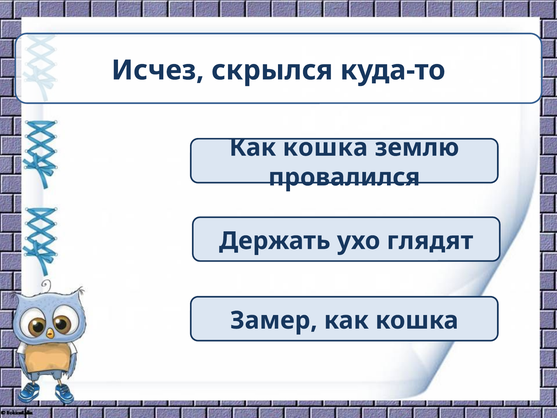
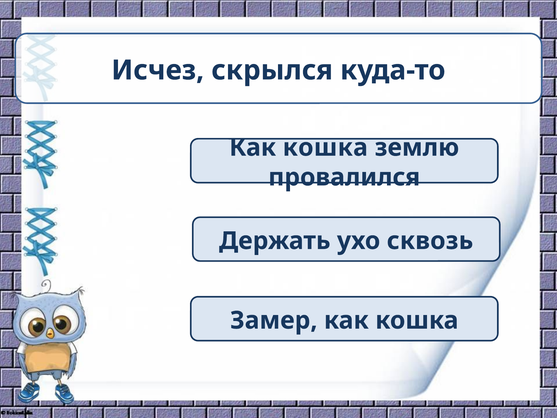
глядят: глядят -> сквозь
